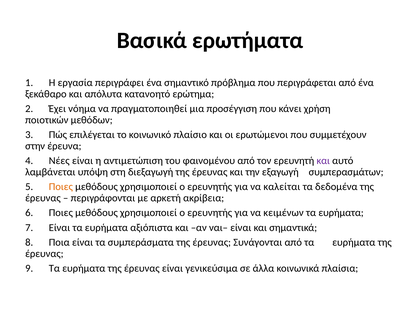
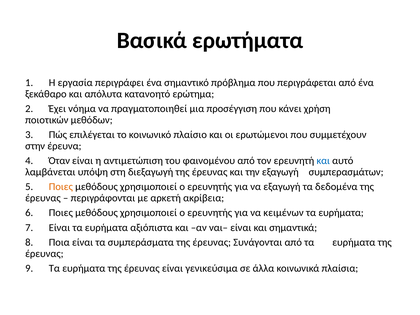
Νέες: Νέες -> Όταν
και at (323, 161) colour: purple -> blue
να καλείται: καλείται -> εξαγωγή
